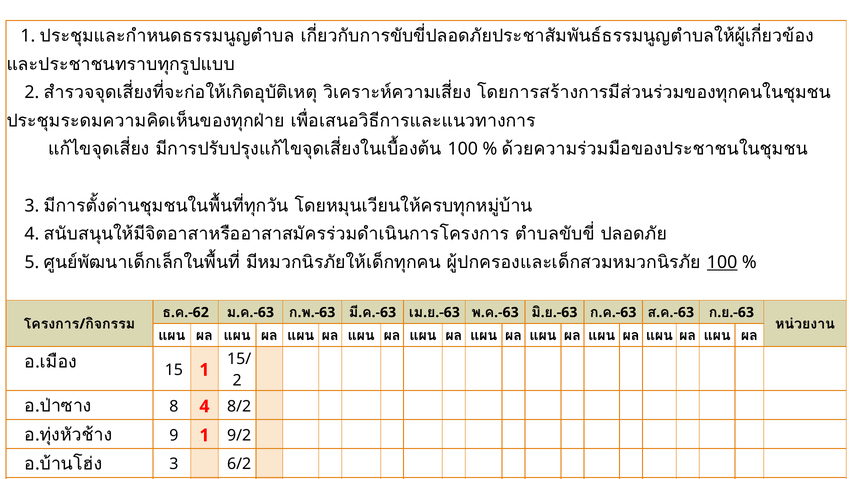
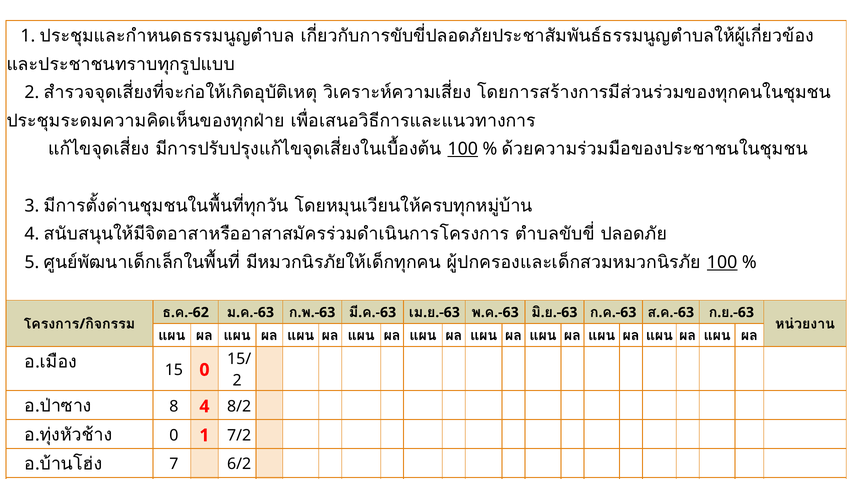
100 at (463, 149) underline: none -> present
15 1: 1 -> 0
9 at (174, 435): 9 -> 0
9/2: 9/2 -> 7/2
3 at (174, 464): 3 -> 7
